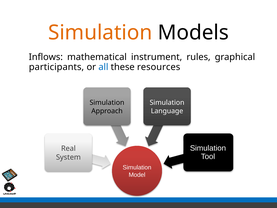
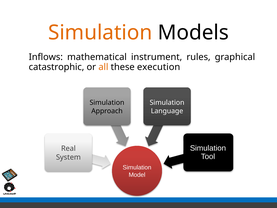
participants: participants -> catastrophic
all colour: blue -> orange
resources: resources -> execution
